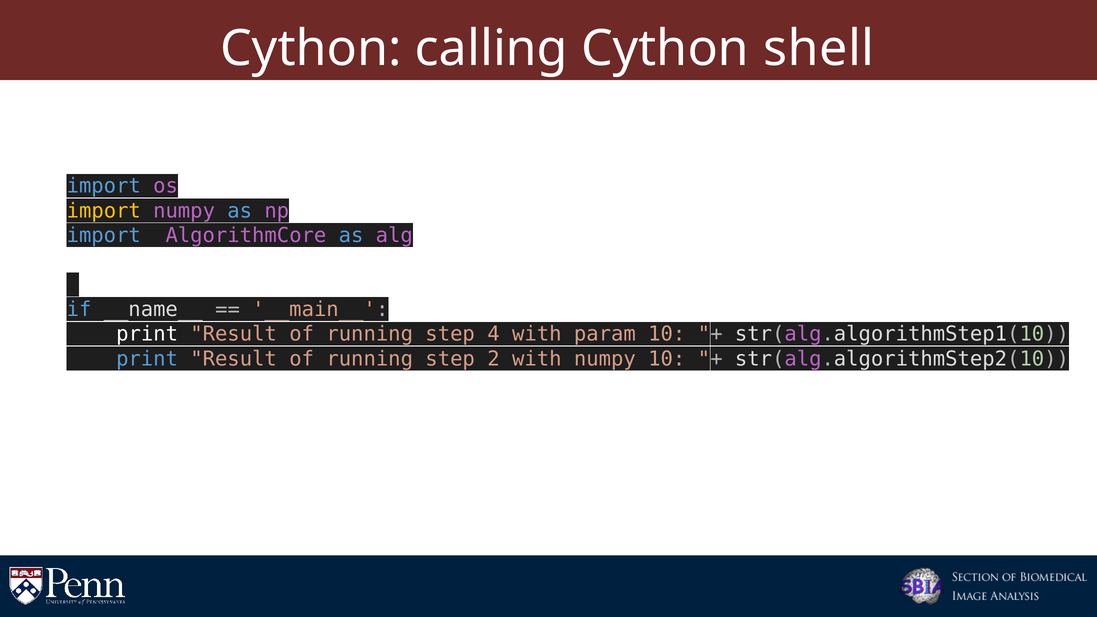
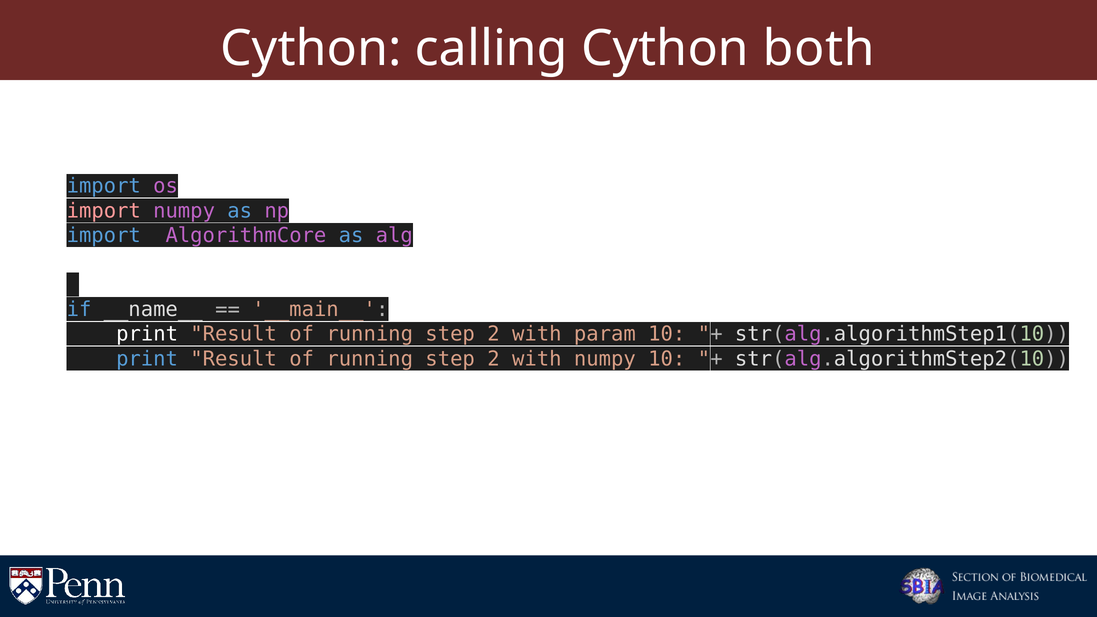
shell: shell -> both
import at (104, 211) colour: yellow -> pink
4 at (494, 334): 4 -> 2
